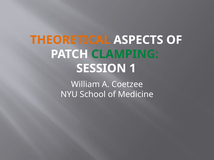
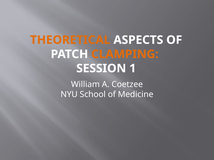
CLAMPING colour: green -> orange
